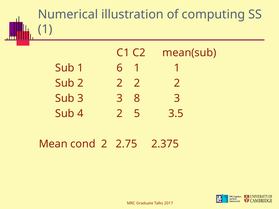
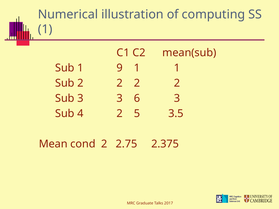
6: 6 -> 9
8: 8 -> 6
